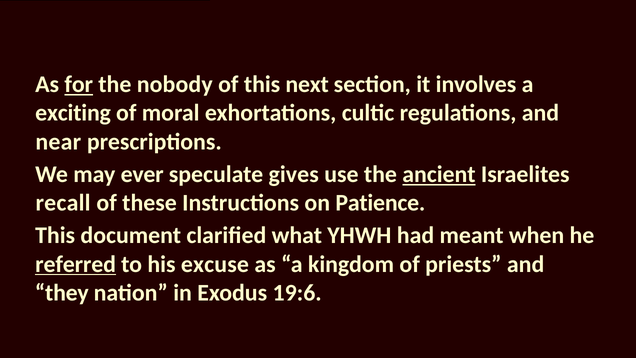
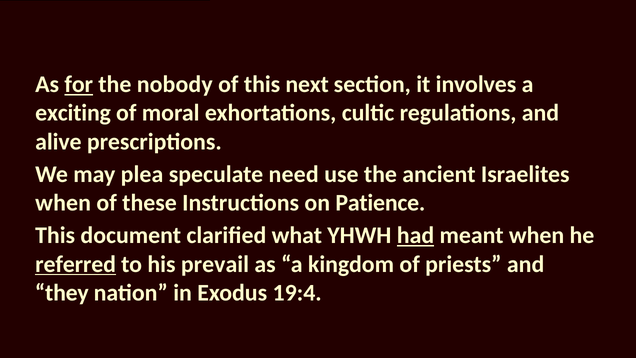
near: near -> alive
ever: ever -> plea
gives: gives -> need
ancient underline: present -> none
recall at (63, 203): recall -> when
had underline: none -> present
excuse: excuse -> prevail
19:6: 19:6 -> 19:4
